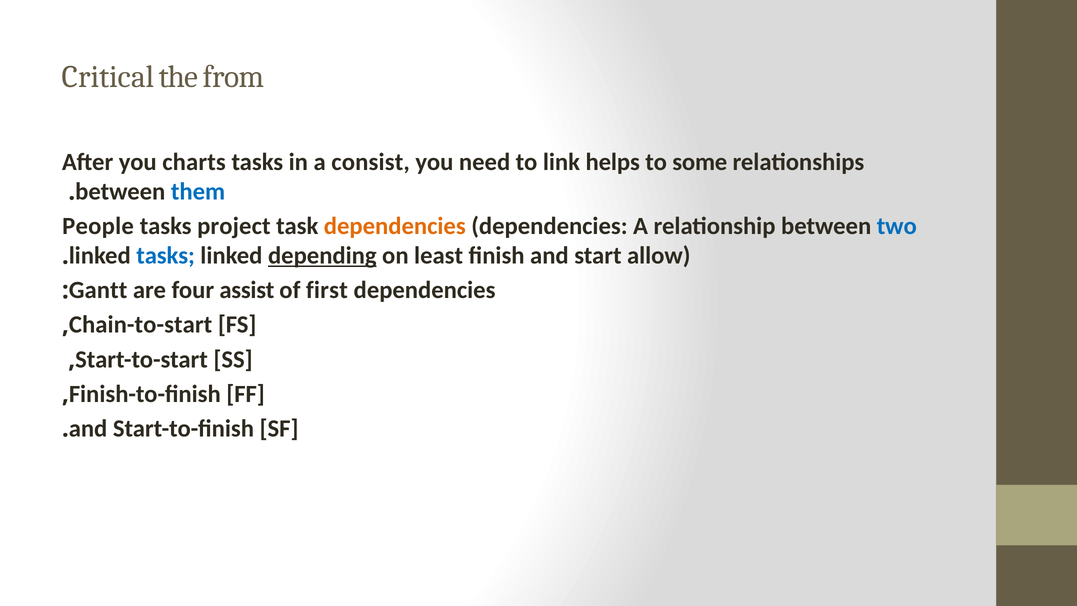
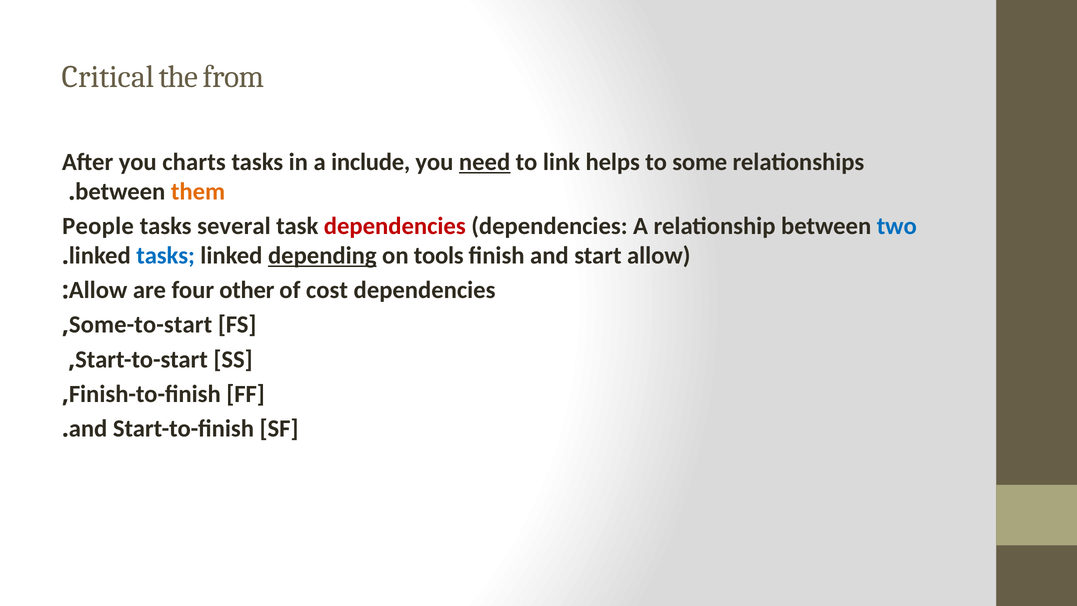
consist: consist -> include
need underline: none -> present
them colour: blue -> orange
project: project -> several
dependencies at (395, 226) colour: orange -> red
least: least -> tools
Gantt at (98, 290): Gantt -> Allow
assist: assist -> other
first: first -> cost
Chain-to-start: Chain-to-start -> Some-to-start
